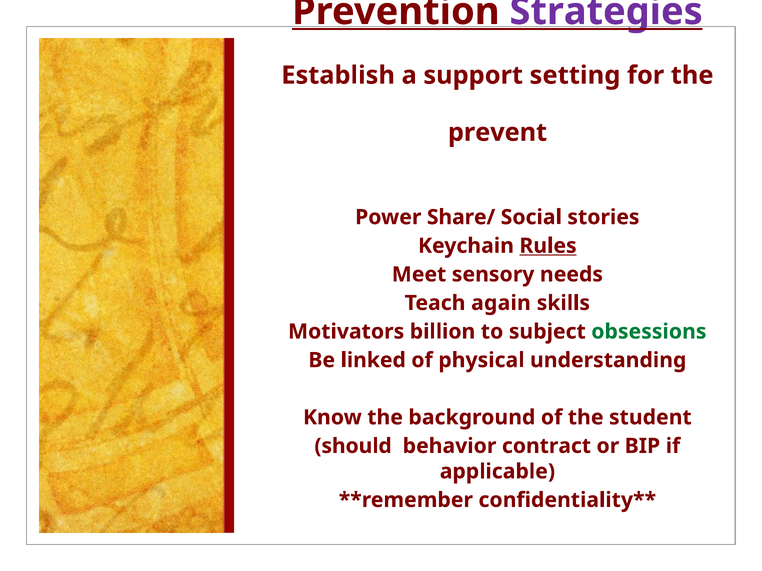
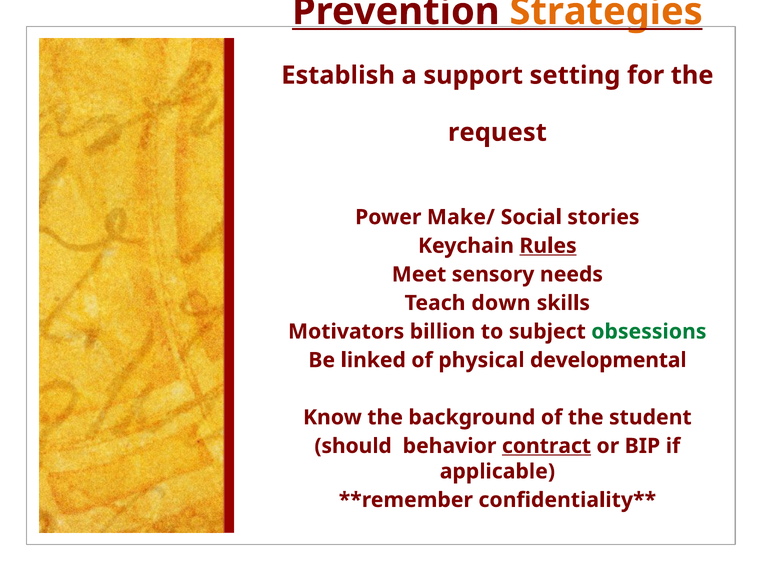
Strategies colour: purple -> orange
prevent: prevent -> request
Share/: Share/ -> Make/
again: again -> down
understanding: understanding -> developmental
contract underline: none -> present
